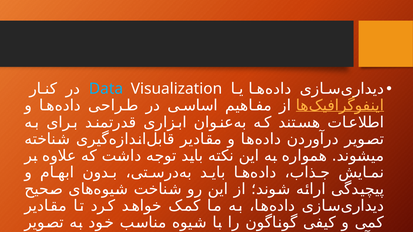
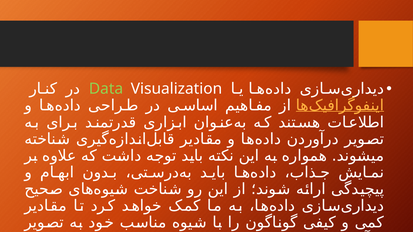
Data colour: light blue -> light green
